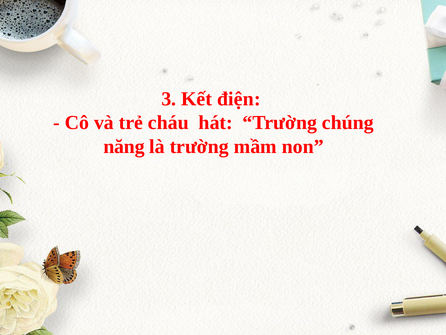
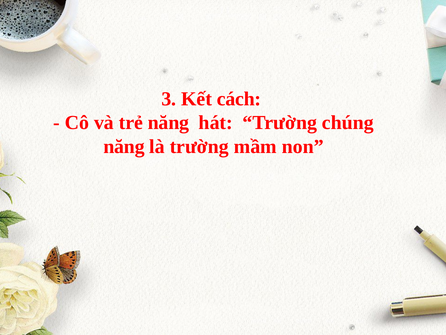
điện: điện -> cách
trẻ cháu: cháu -> năng
